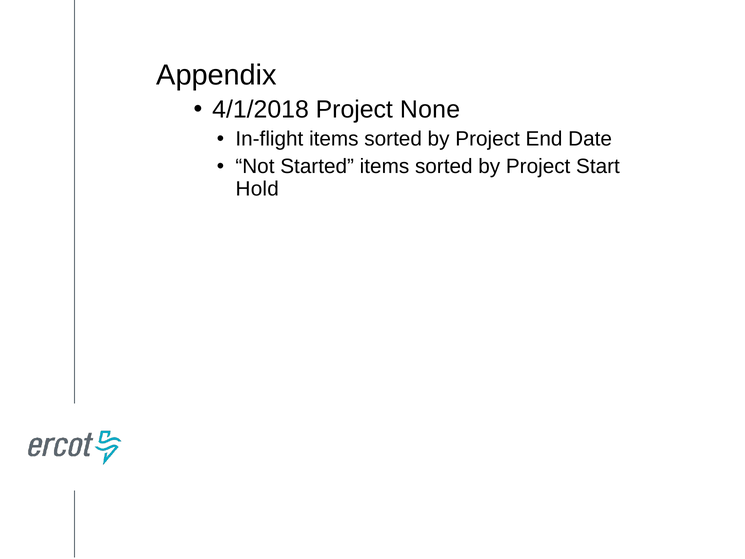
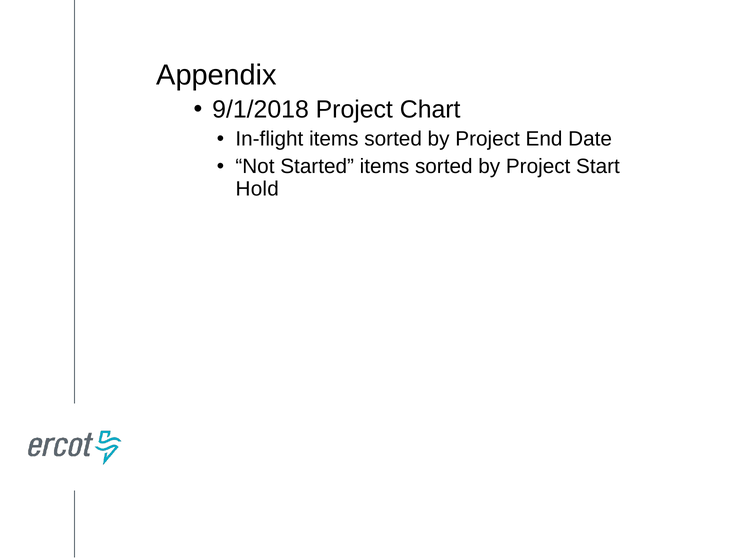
4/1/2018: 4/1/2018 -> 9/1/2018
None: None -> Chart
